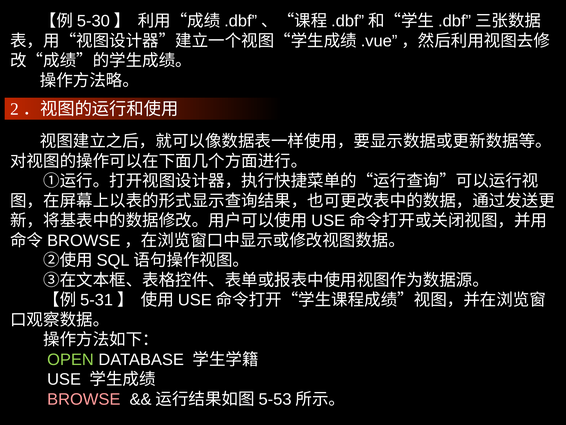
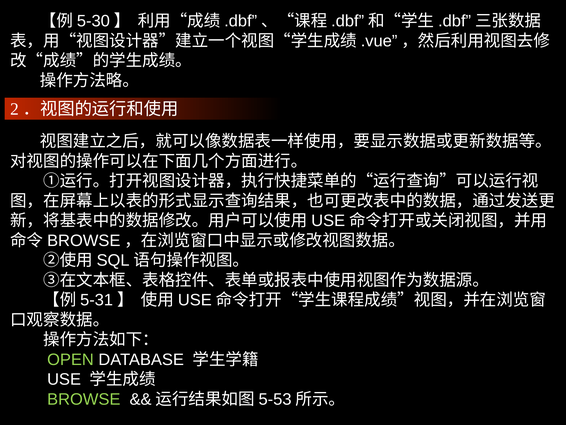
BROWSE colour: pink -> light green
